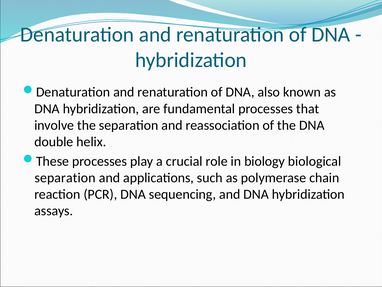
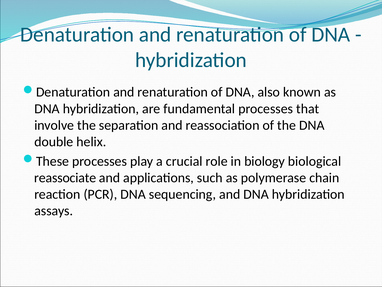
separation at (65, 177): separation -> reassociate
